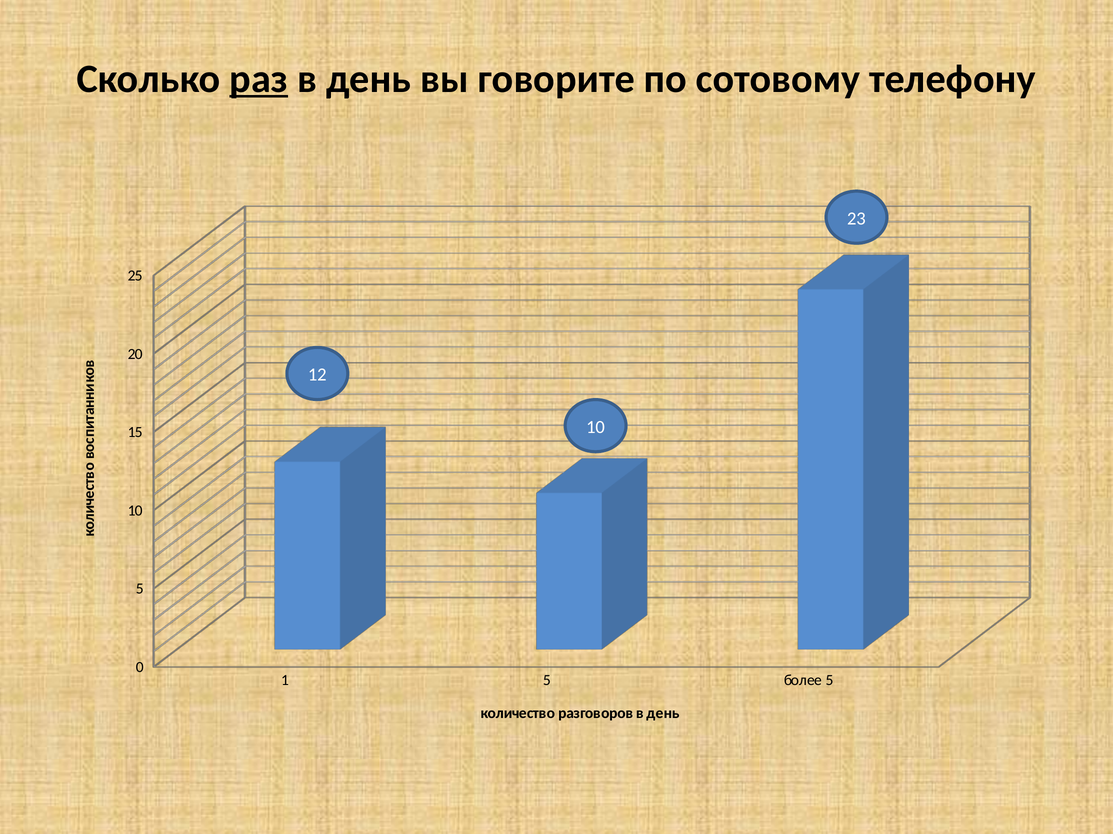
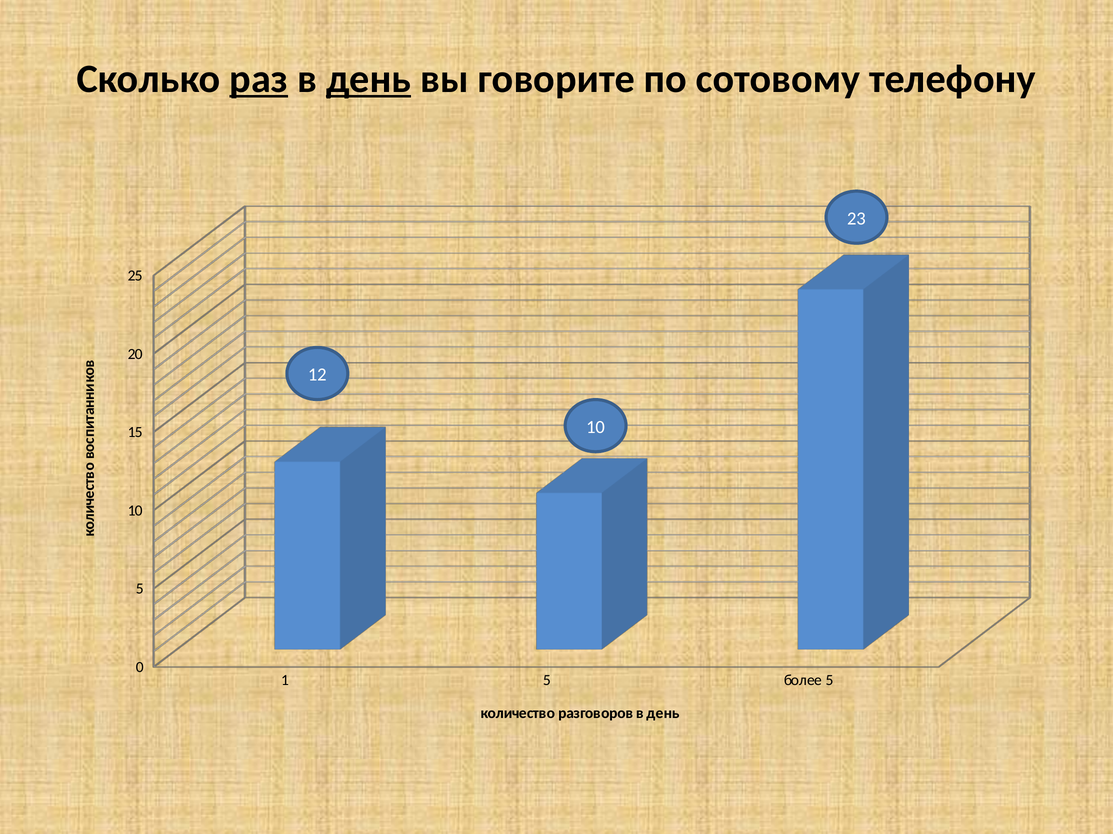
день at (369, 79) underline: none -> present
